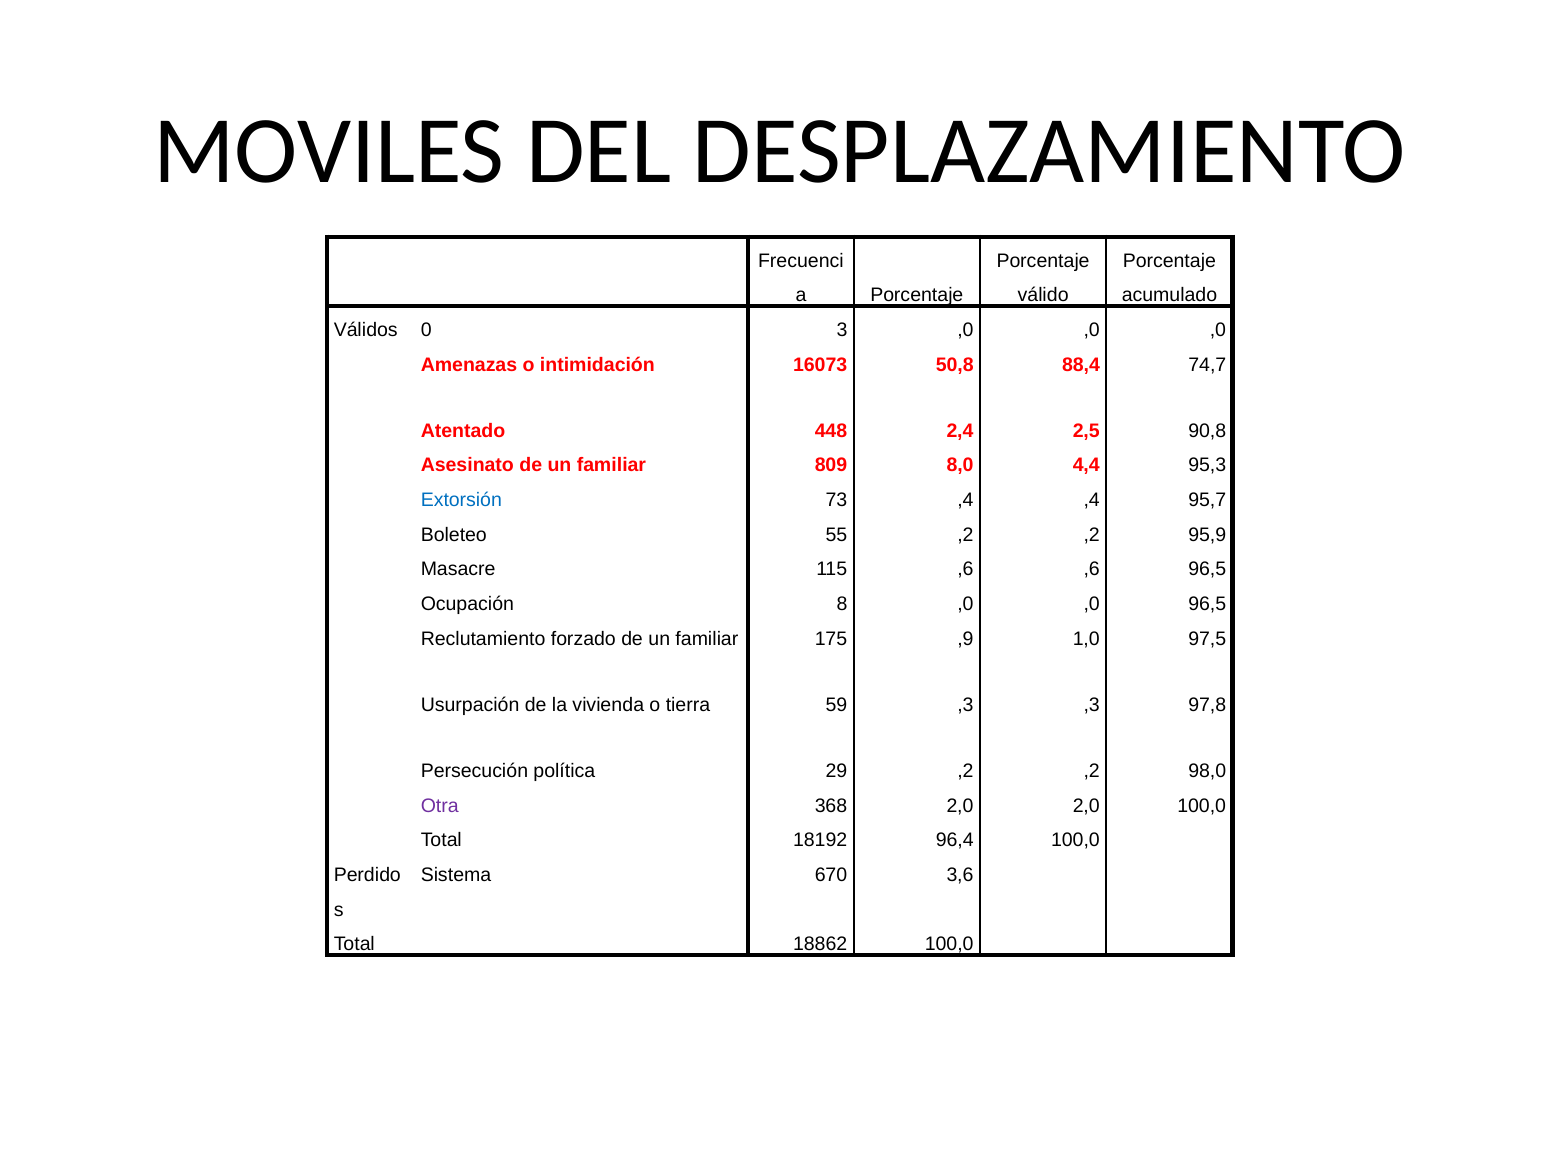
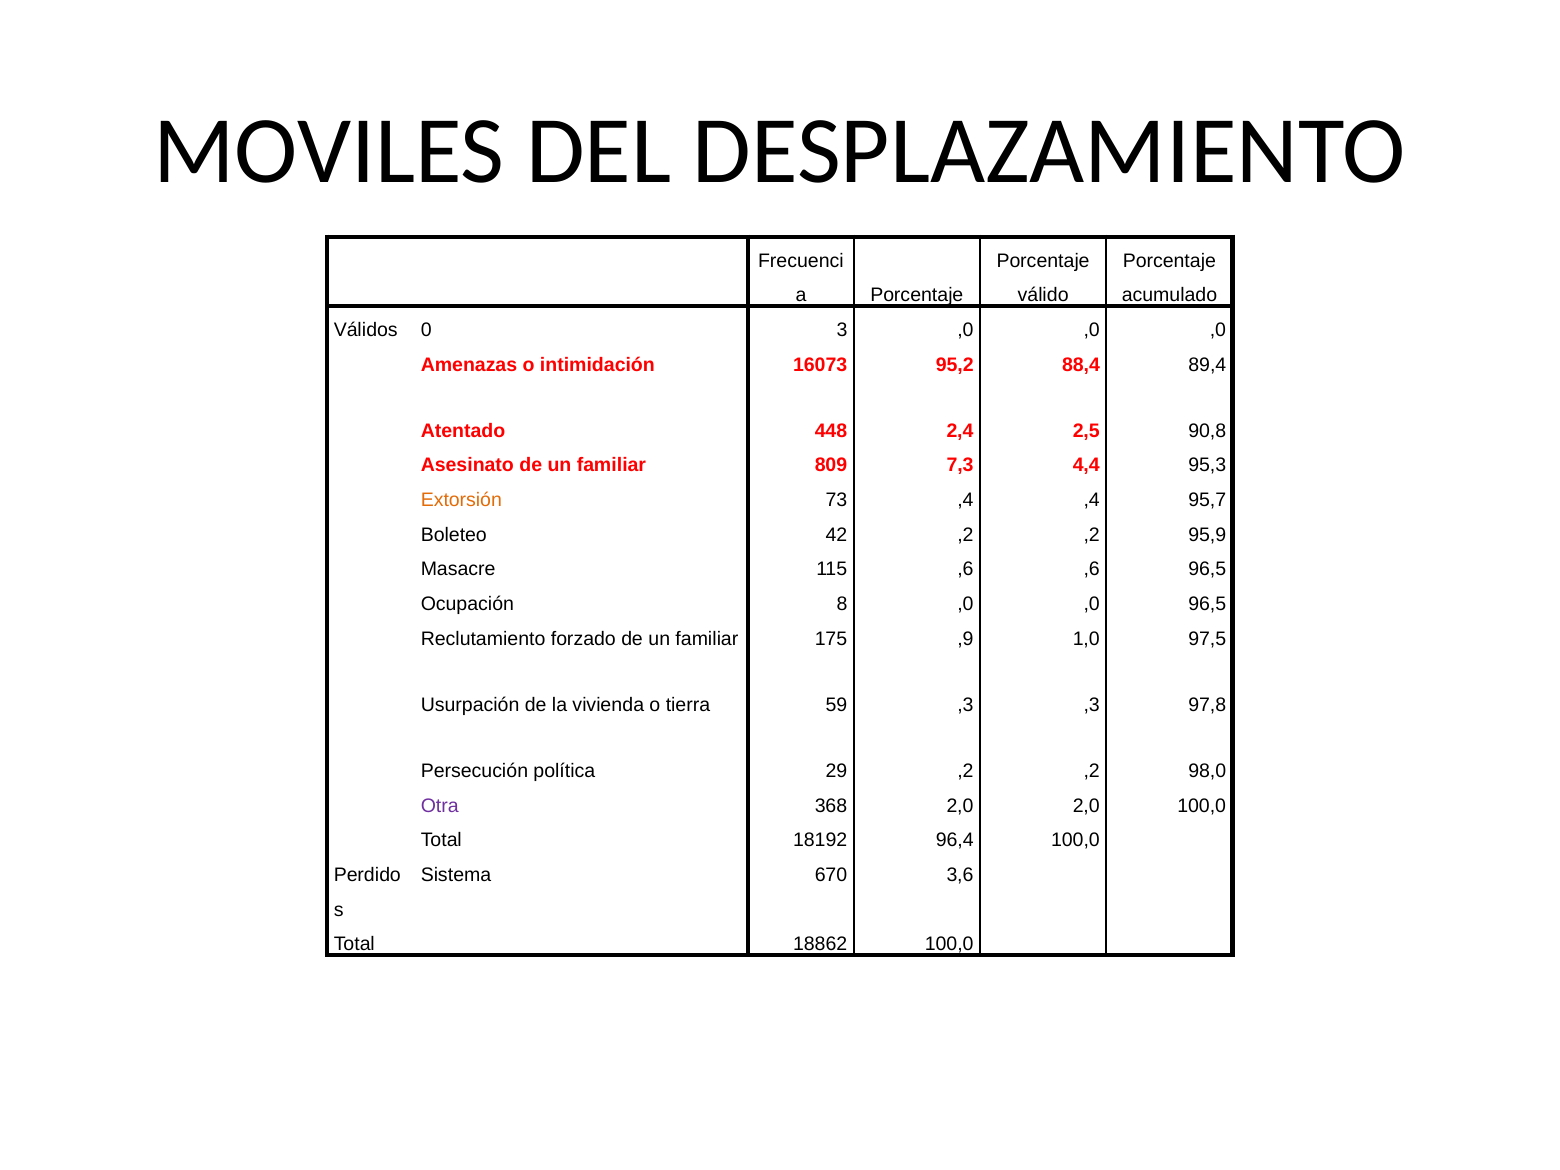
50,8: 50,8 -> 95,2
74,7: 74,7 -> 89,4
8,0: 8,0 -> 7,3
Extorsión colour: blue -> orange
55: 55 -> 42
